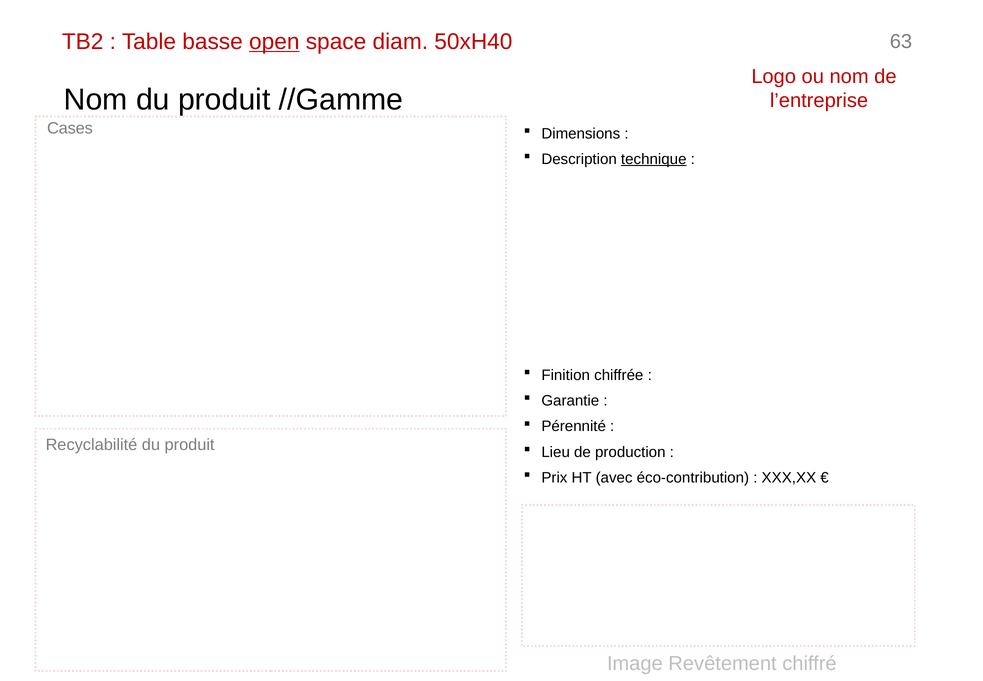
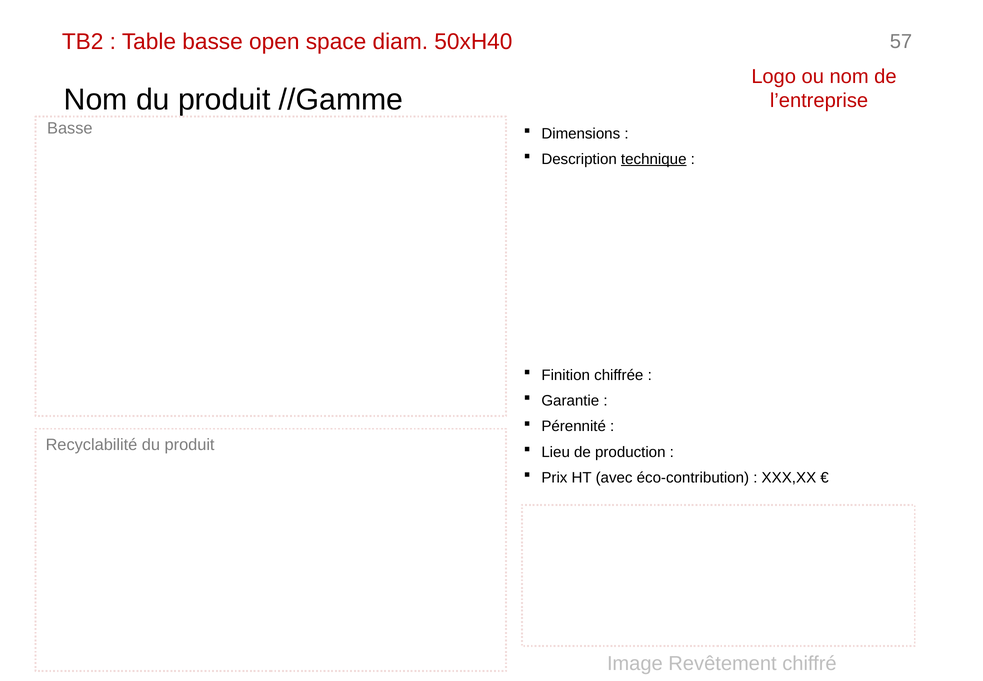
open underline: present -> none
63: 63 -> 57
Cases at (70, 128): Cases -> Basse
